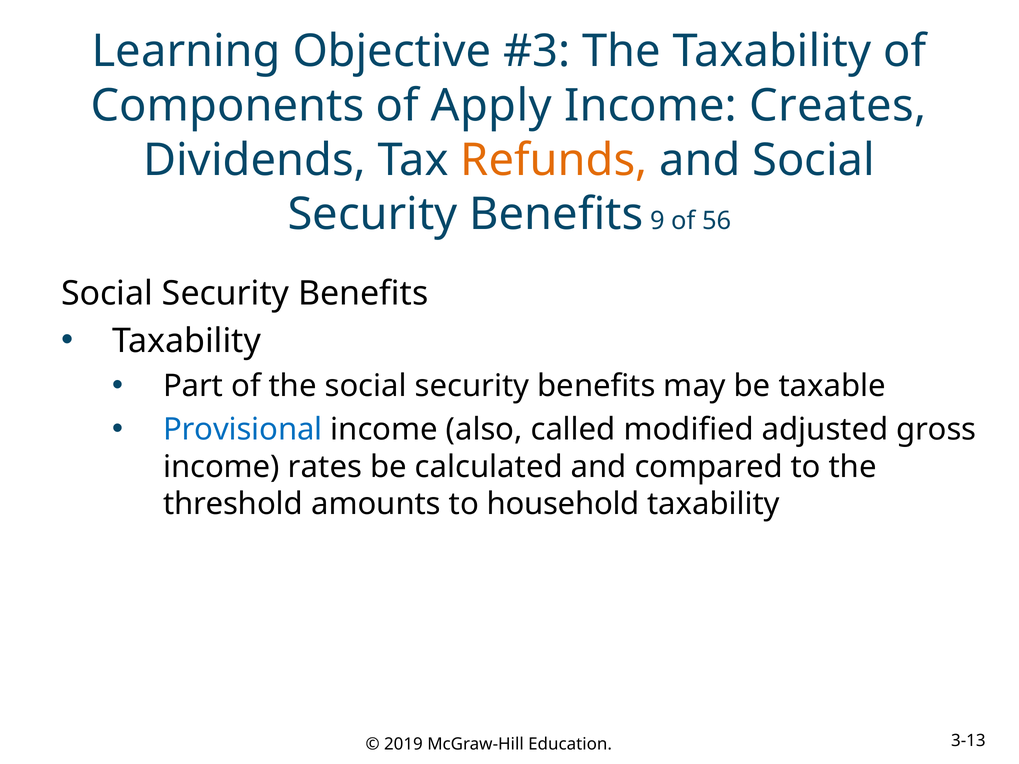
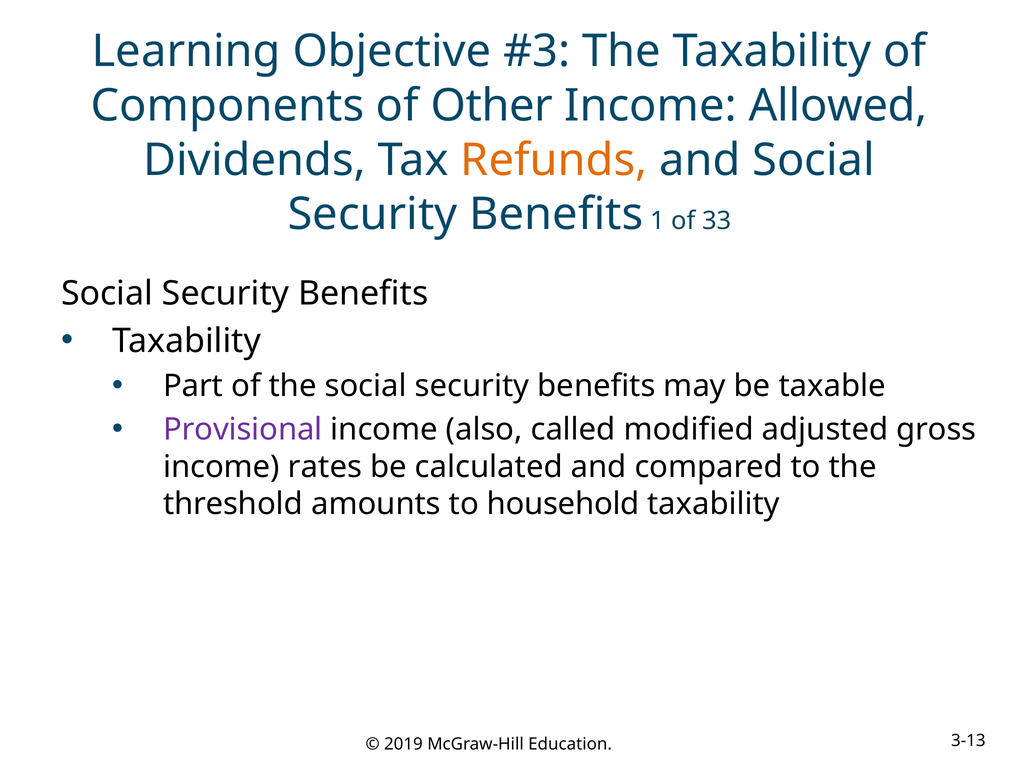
Apply: Apply -> Other
Creates: Creates -> Allowed
9: 9 -> 1
56: 56 -> 33
Provisional colour: blue -> purple
